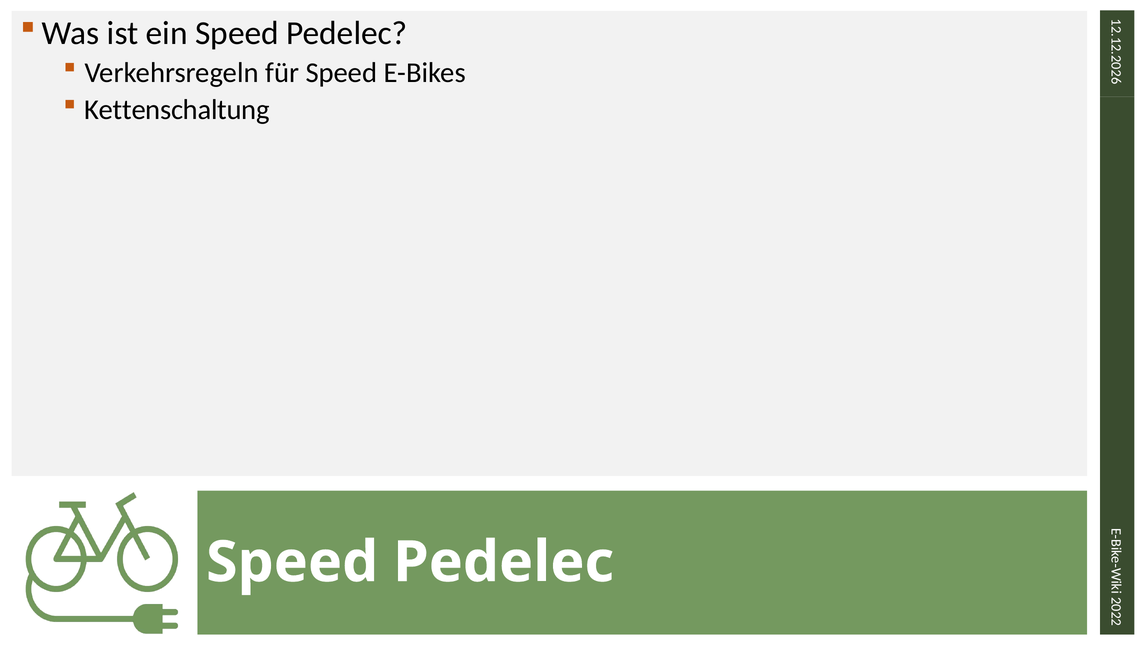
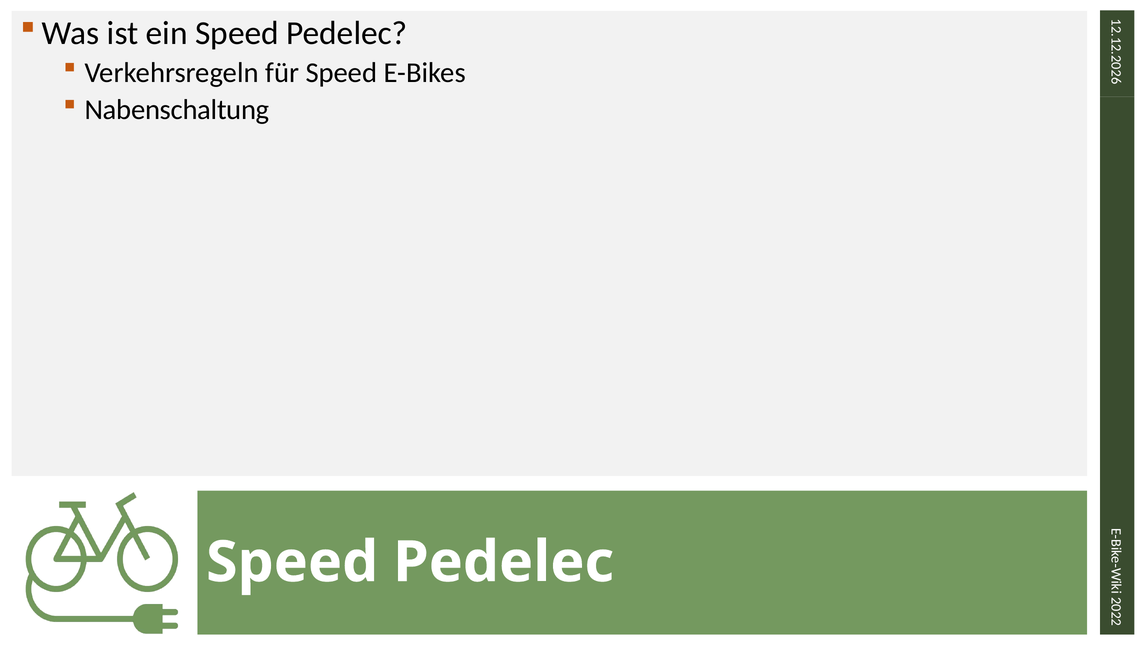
Kettenschaltung: Kettenschaltung -> Nabenschaltung
